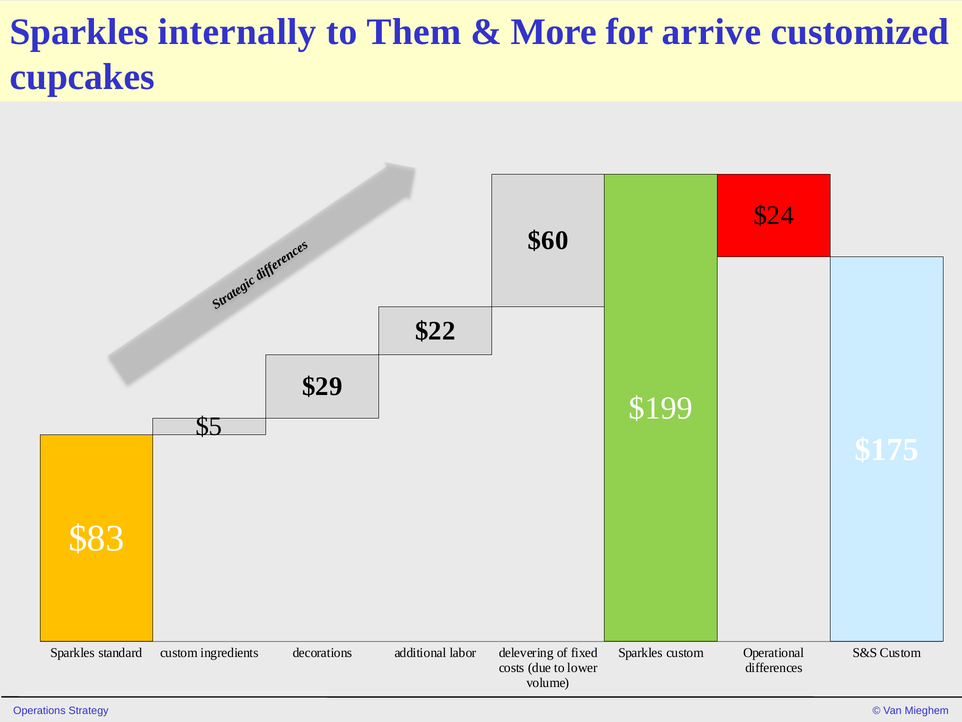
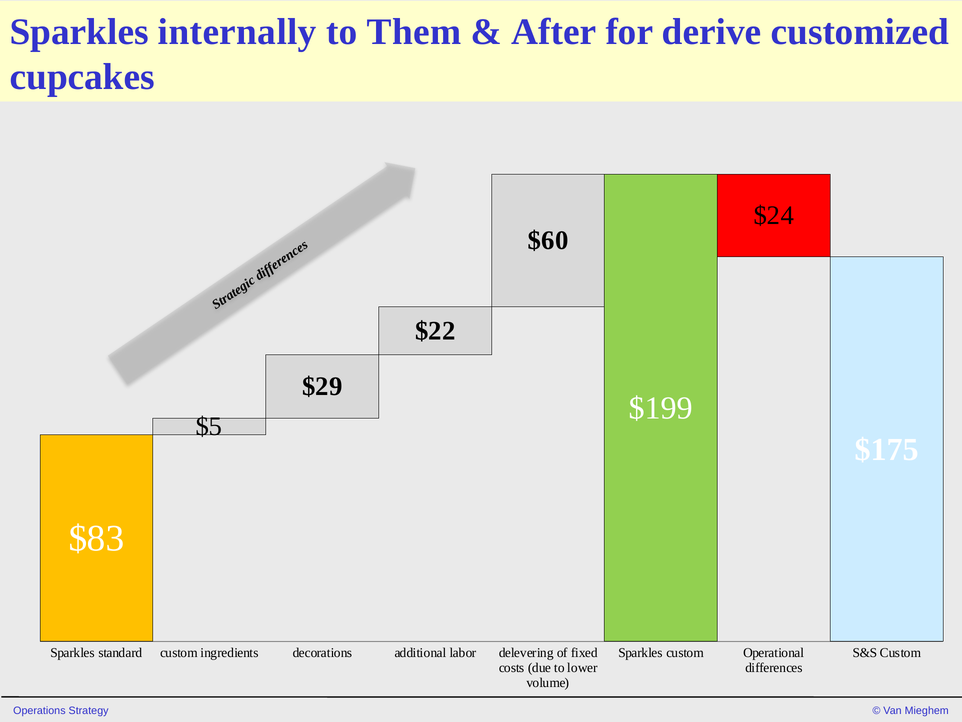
More: More -> After
arrive: arrive -> derive
